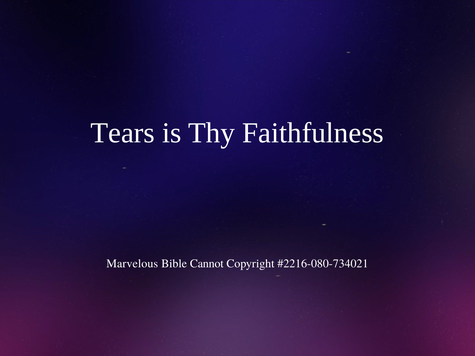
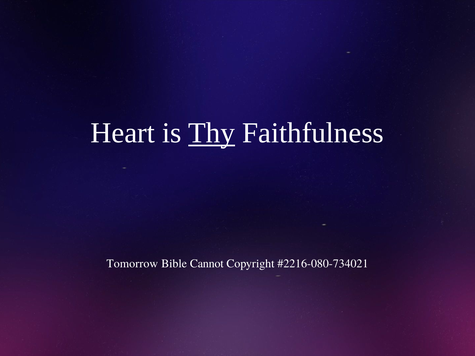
Tears: Tears -> Heart
Thy underline: none -> present
Marvelous: Marvelous -> Tomorrow
